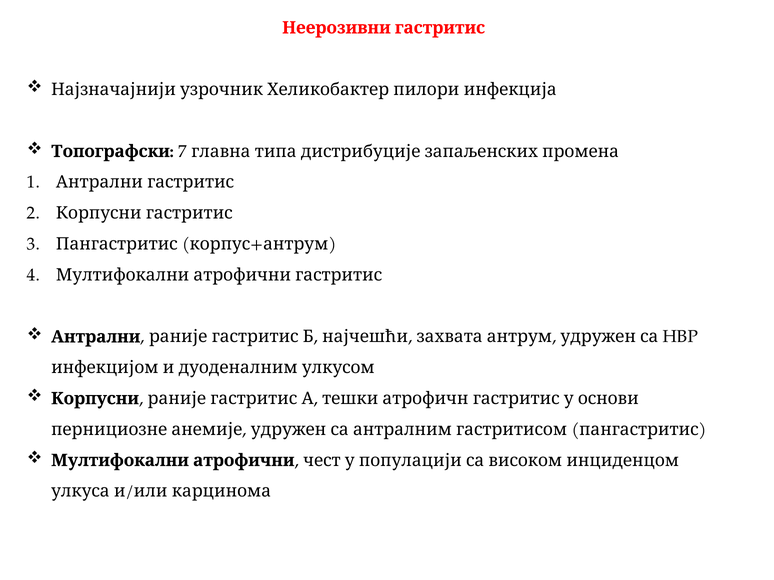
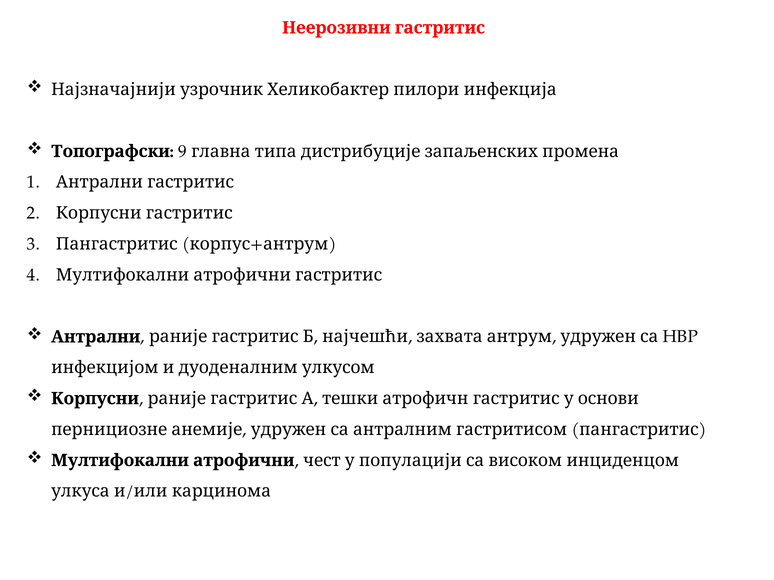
7: 7 -> 9
